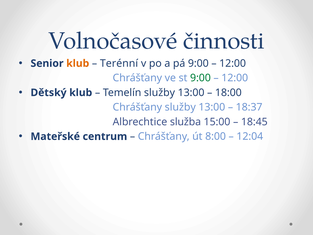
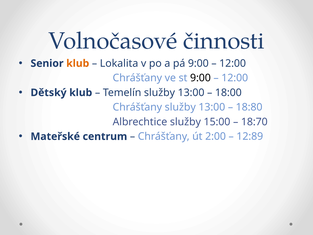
Terénní: Terénní -> Lokalita
9:00 at (200, 78) colour: green -> black
18:37: 18:37 -> 18:80
Albrechtice služba: služba -> služby
18:45: 18:45 -> 18:70
8:00: 8:00 -> 2:00
12:04: 12:04 -> 12:89
